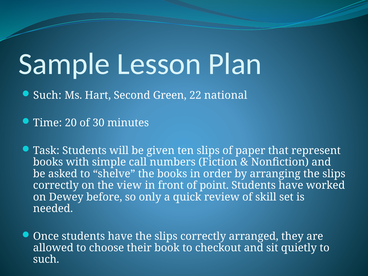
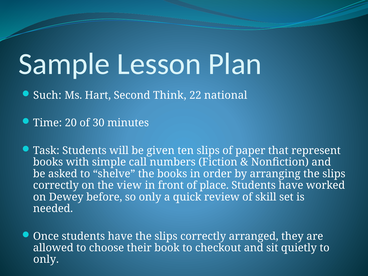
Green: Green -> Think
point: point -> place
such at (46, 259): such -> only
